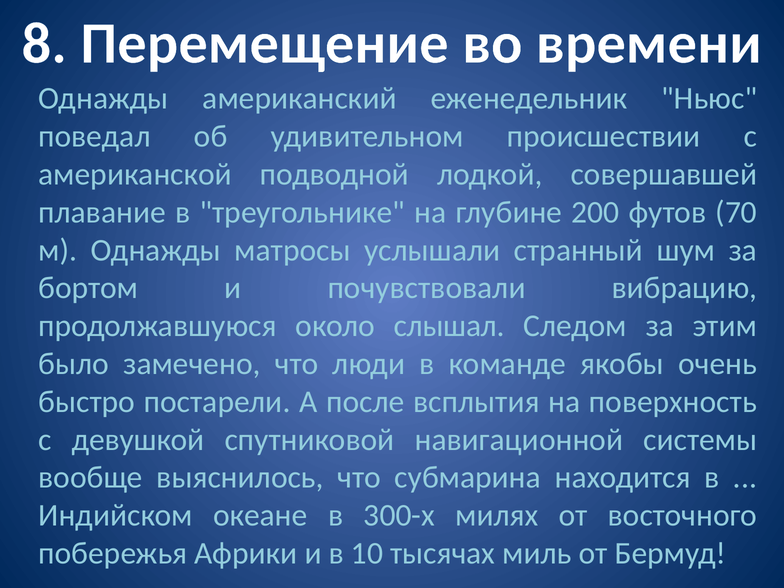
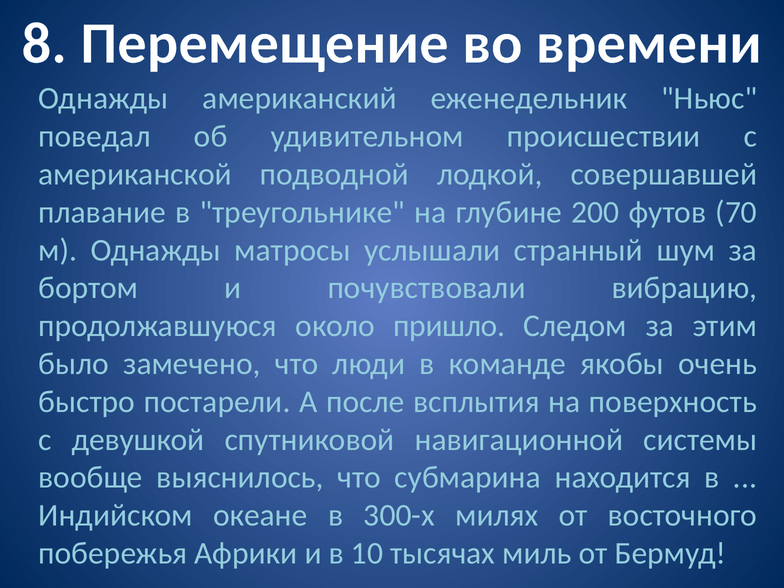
слышал: слышал -> пришло
